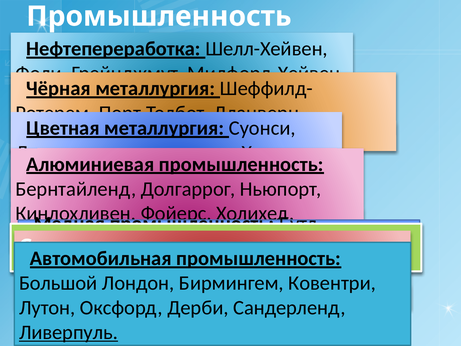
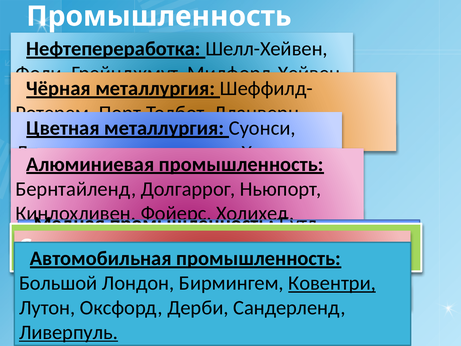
Ковентри at (332, 283) underline: none -> present
